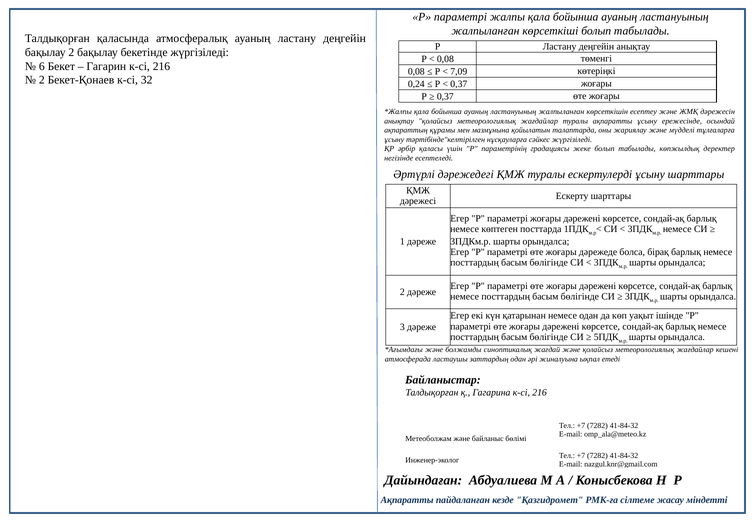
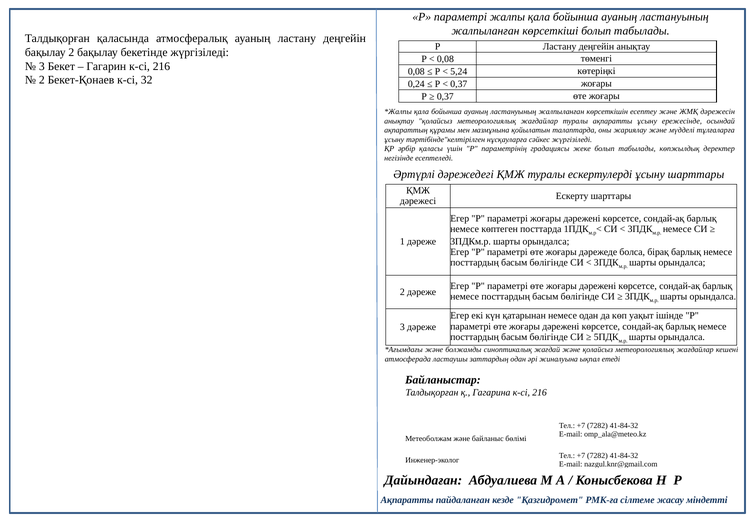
6 at (42, 66): 6 -> 3
7,09: 7,09 -> 5,24
